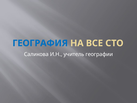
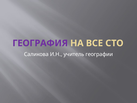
ГЕОГРАФИЯ colour: blue -> purple
